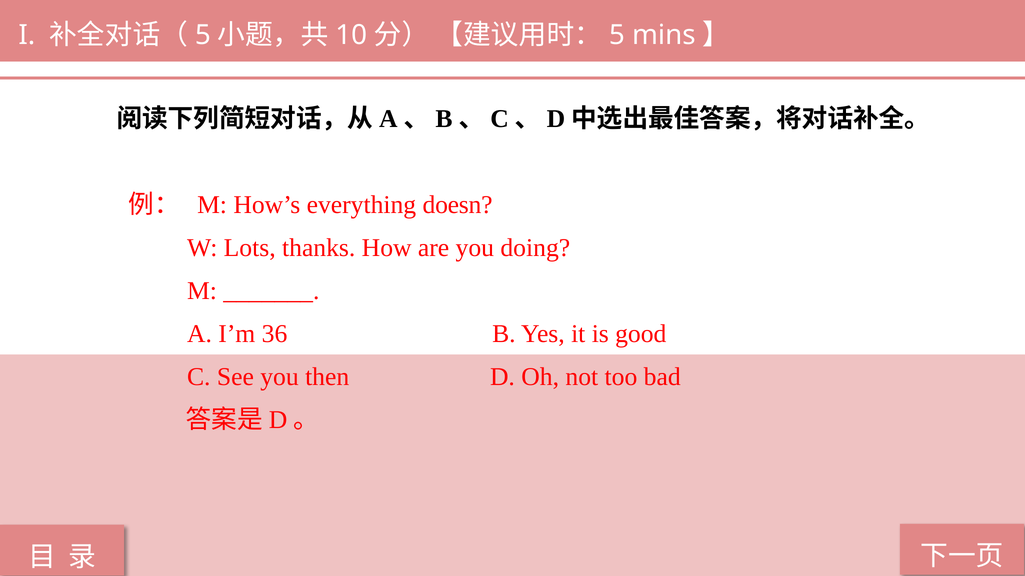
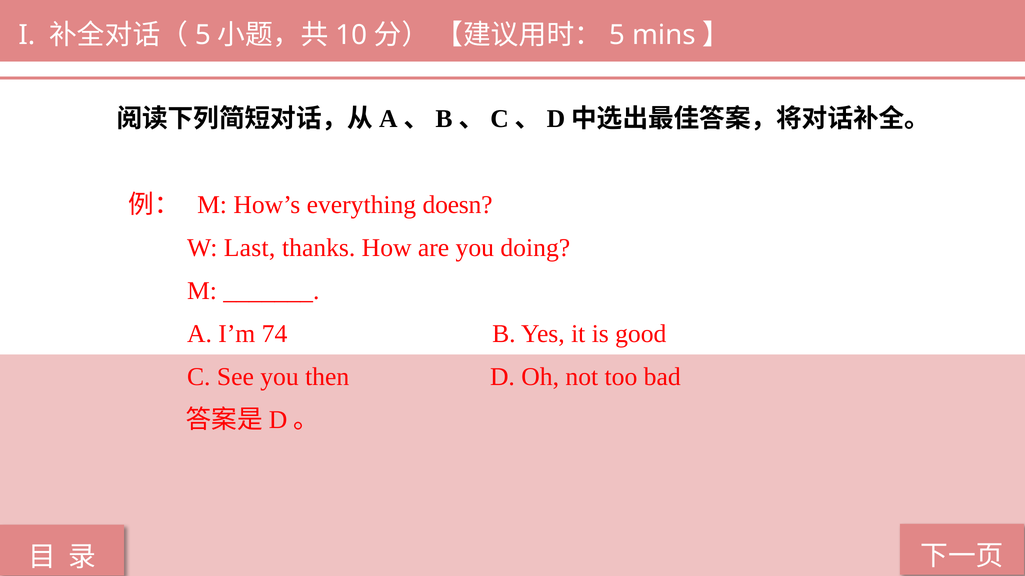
Lots: Lots -> Last
36: 36 -> 74
